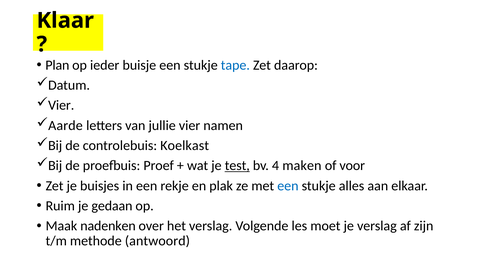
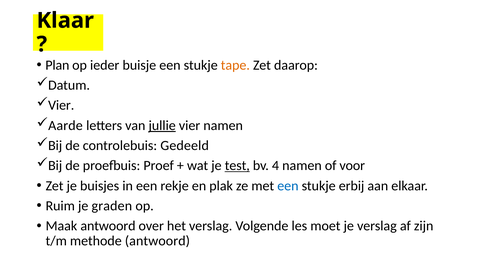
tape colour: blue -> orange
jullie underline: none -> present
Koelkast: Koelkast -> Gedeeld
4 maken: maken -> namen
alles: alles -> erbij
gedaan: gedaan -> graden
Maak nadenken: nadenken -> antwoord
